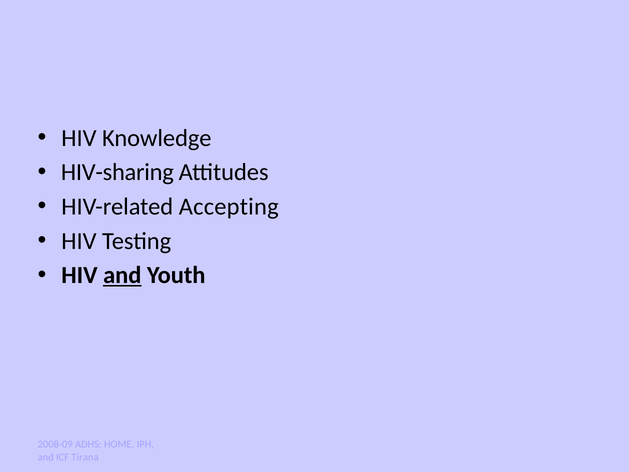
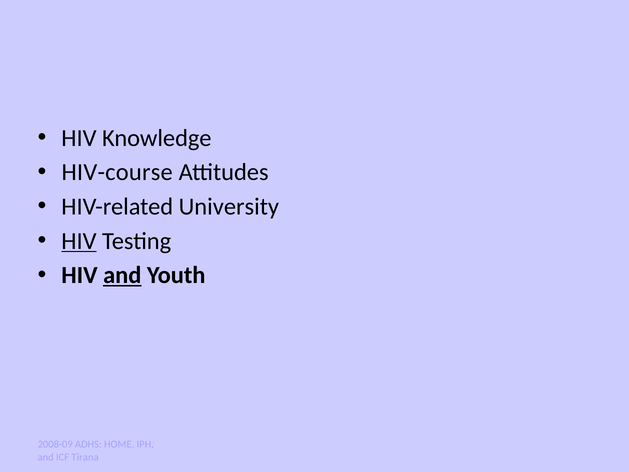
HIV-sharing: HIV-sharing -> HIV-course
Accepting: Accepting -> University
HIV at (79, 241) underline: none -> present
